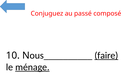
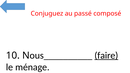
ménage underline: present -> none
